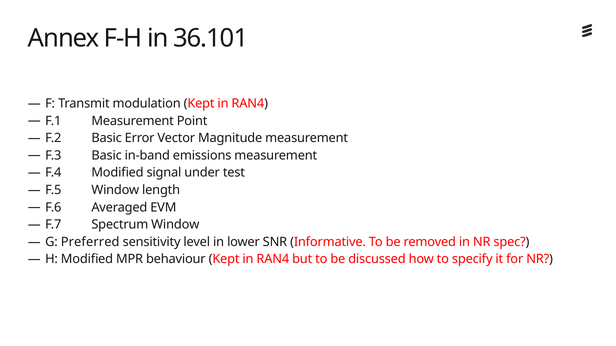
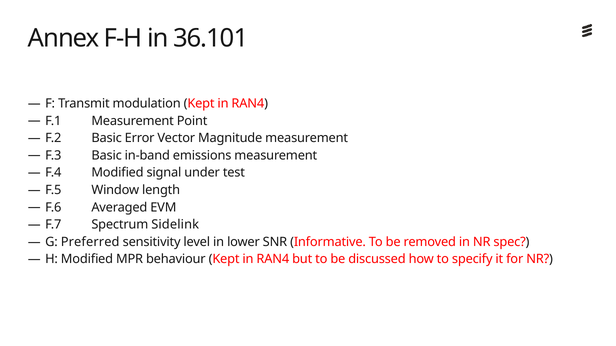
Spectrum Window: Window -> Sidelink
